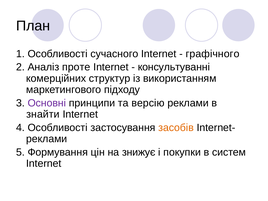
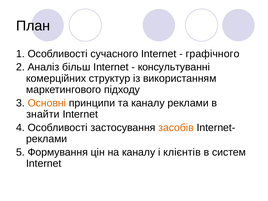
проте: проте -> більш
Основні colour: purple -> orange
та версію: версію -> каналу
на знижує: знижує -> каналу
покупки: покупки -> клієнтів
